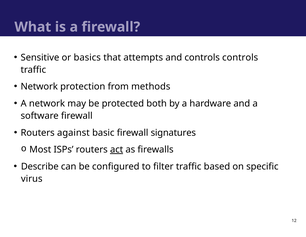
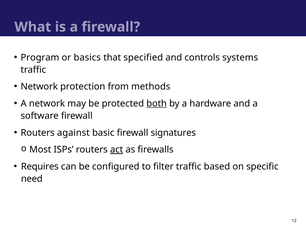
Sensitive: Sensitive -> Program
attempts: attempts -> specified
controls controls: controls -> systems
both underline: none -> present
Describe: Describe -> Requires
virus: virus -> need
